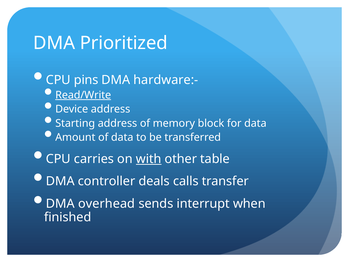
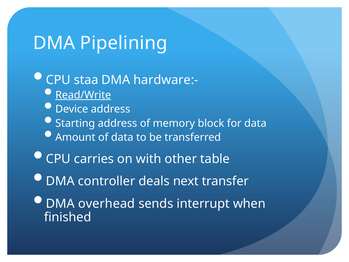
Prioritized: Prioritized -> Pipelining
pins: pins -> staa
with underline: present -> none
calls: calls -> next
